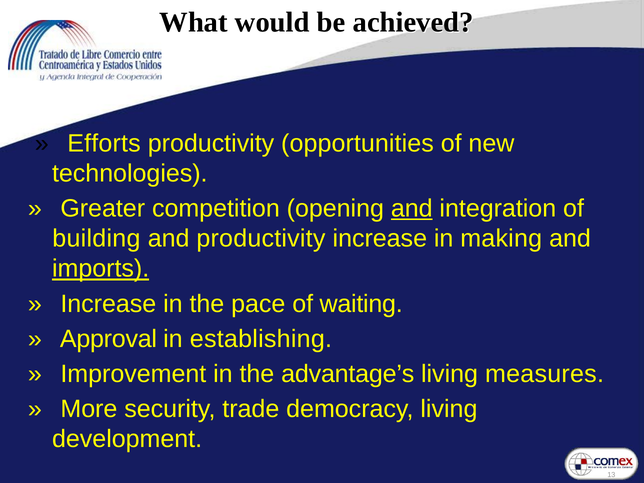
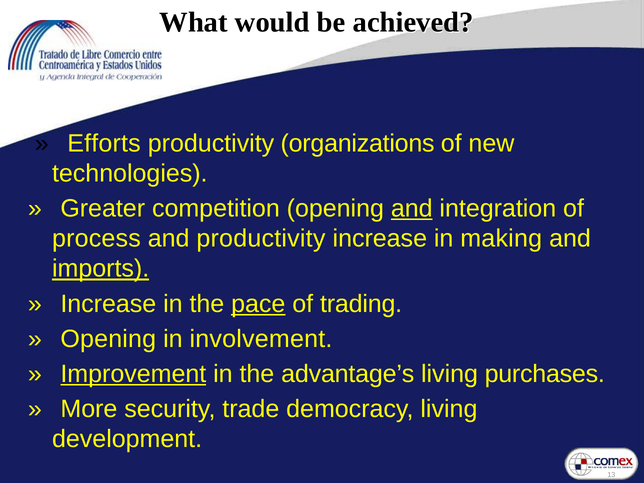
opportunities: opportunities -> organizations
building: building -> process
pace underline: none -> present
waiting: waiting -> trading
Approval at (108, 339): Approval -> Opening
establishing: establishing -> involvement
Improvement underline: none -> present
measures: measures -> purchases
